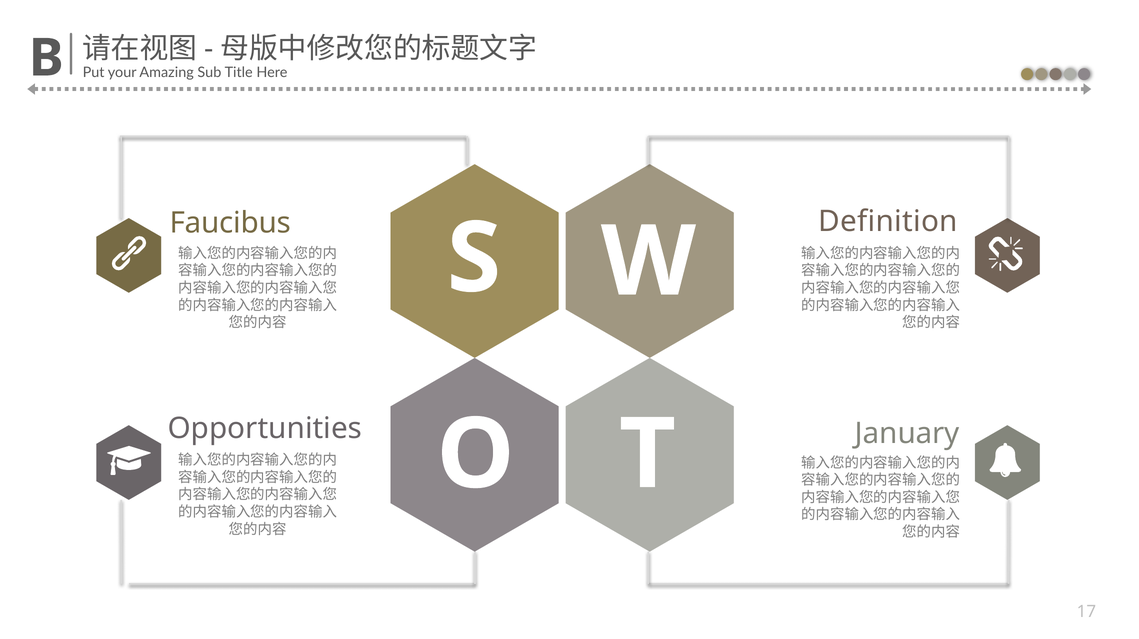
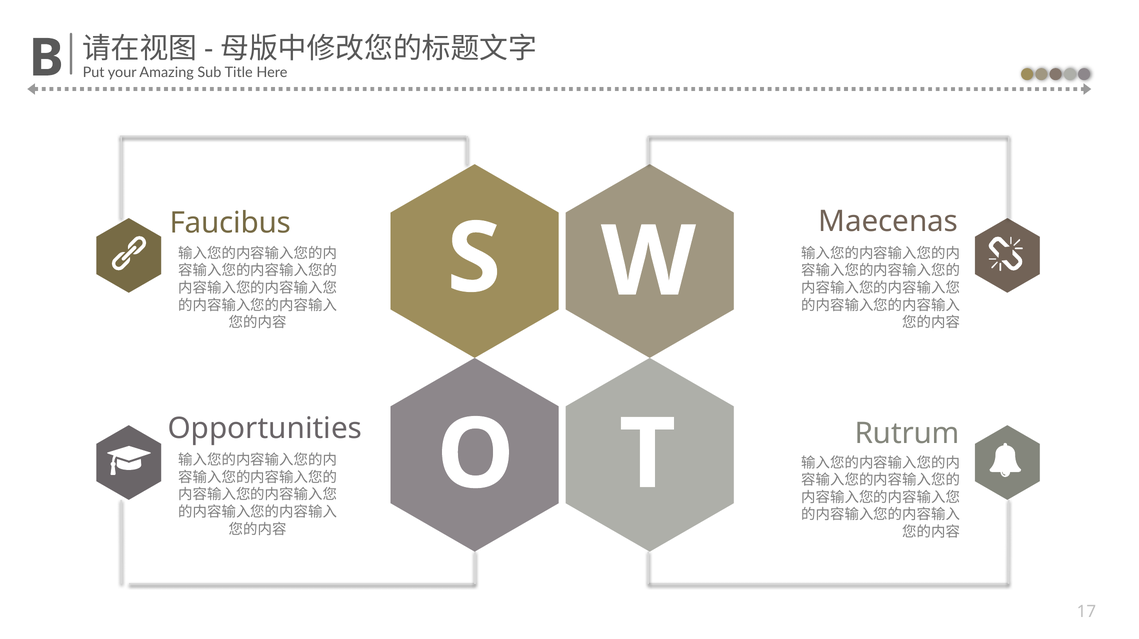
Definition: Definition -> Maecenas
January: January -> Rutrum
